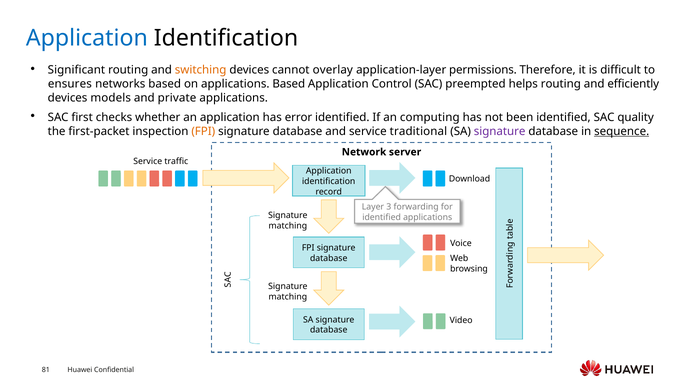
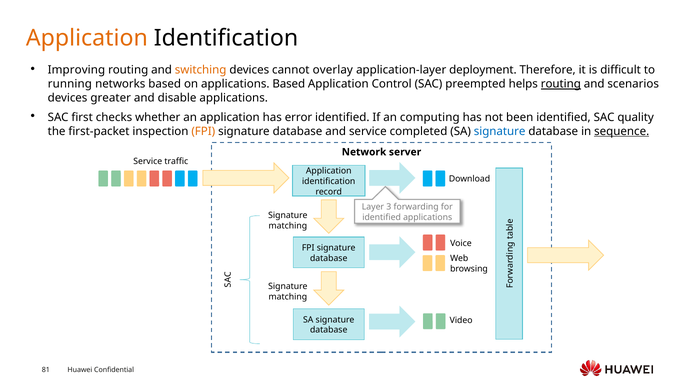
Application at (87, 38) colour: blue -> orange
Significant: Significant -> Improving
permissions: permissions -> deployment
ensures: ensures -> running
routing at (561, 84) underline: none -> present
efficiently: efficiently -> scenarios
models: models -> greater
private: private -> disable
traditional: traditional -> completed
signature at (500, 131) colour: purple -> blue
